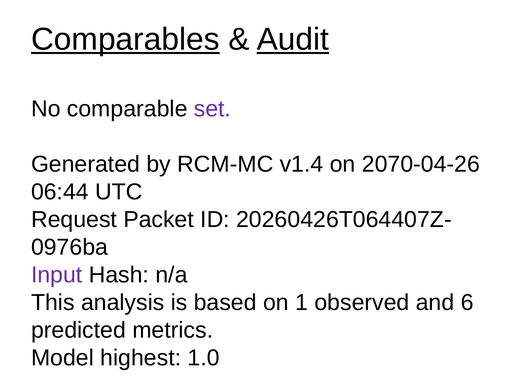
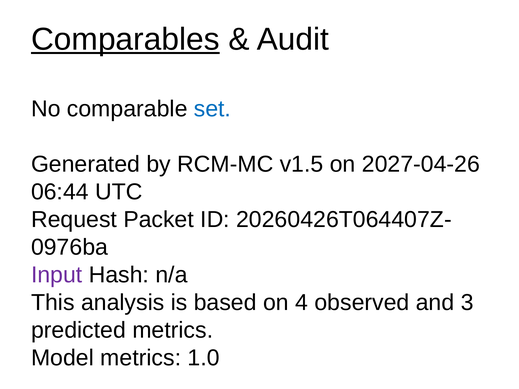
Audit underline: present -> none
set colour: purple -> blue
v1.4: v1.4 -> v1.5
2070-04-26: 2070-04-26 -> 2027-04-26
1: 1 -> 4
6: 6 -> 3
Model highest: highest -> metrics
